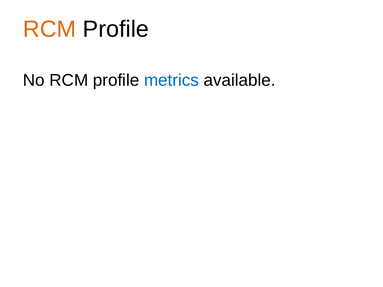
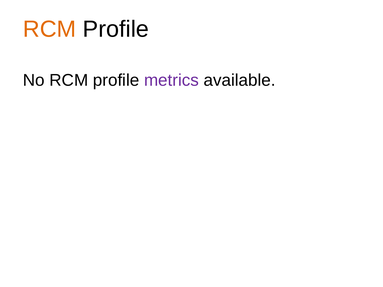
metrics colour: blue -> purple
